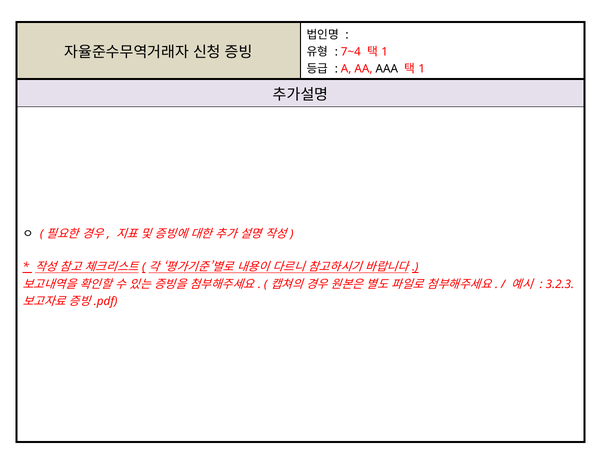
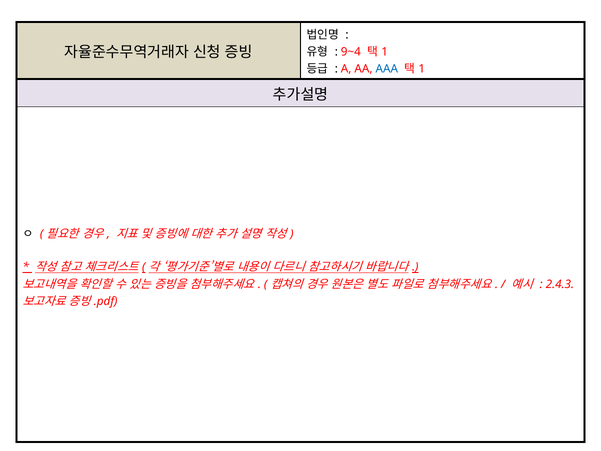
7~4: 7~4 -> 9~4
AAA colour: black -> blue
3.2.3: 3.2.3 -> 2.4.3
